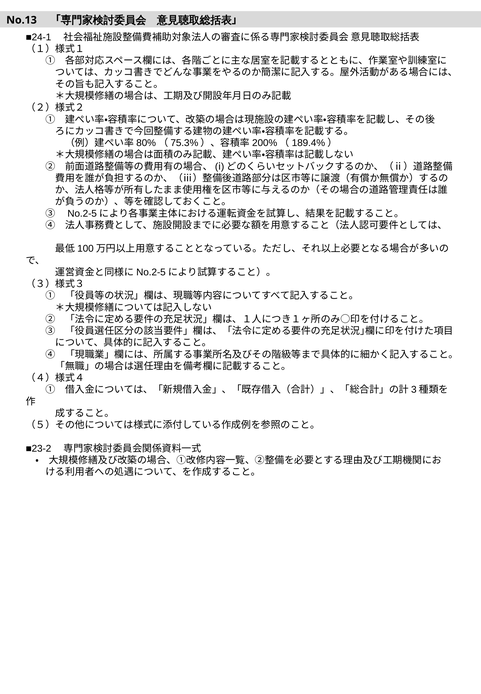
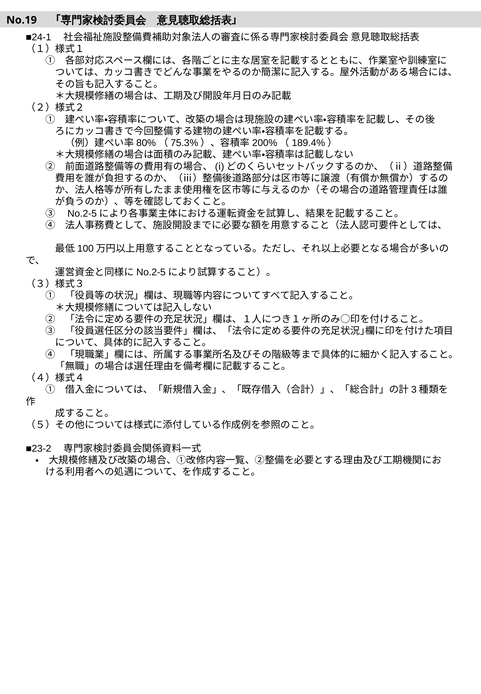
No.13: No.13 -> No.19
